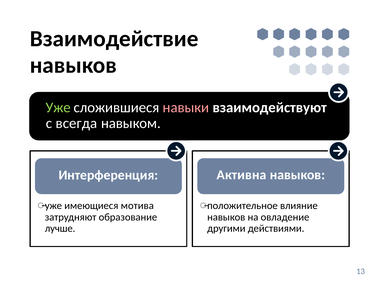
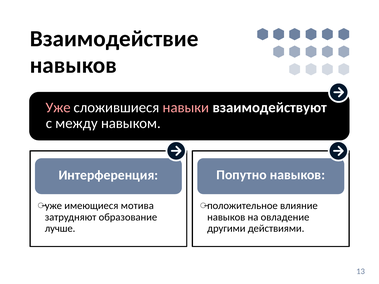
Уже colour: light green -> pink
всегда: всегда -> между
Активна: Активна -> Попутно
